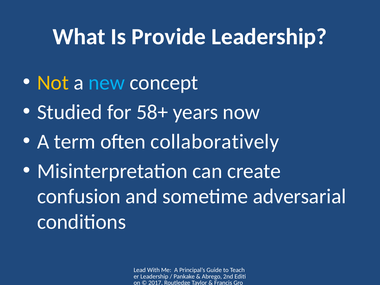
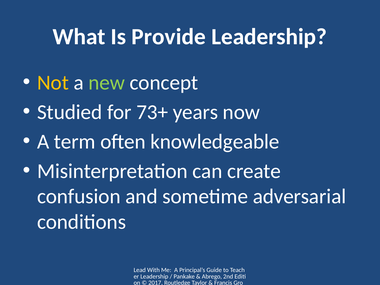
new colour: light blue -> light green
58+: 58+ -> 73+
collaboratively: collaboratively -> knowledgeable
